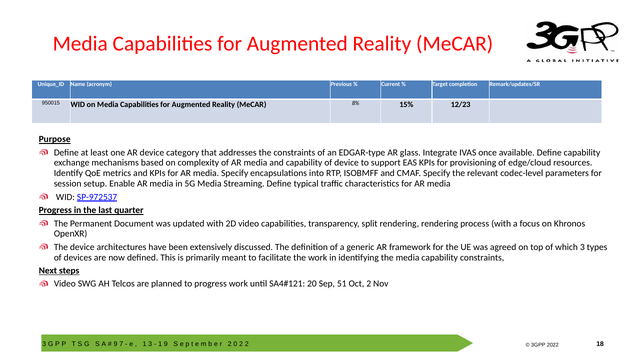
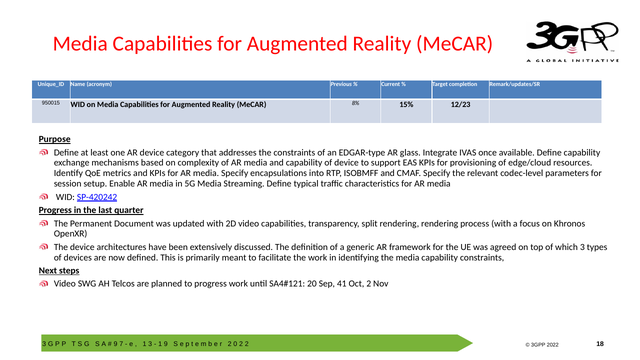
SP-972537: SP-972537 -> SP-420242
51: 51 -> 41
